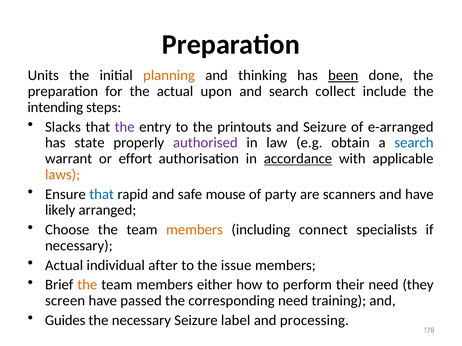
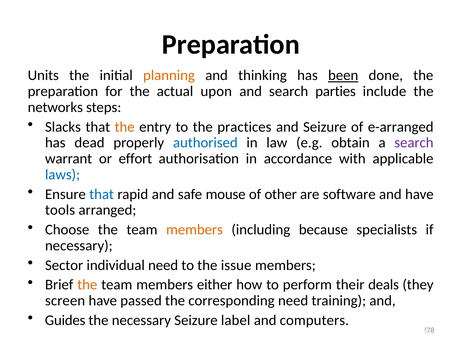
collect: collect -> parties
intending: intending -> networks
the at (125, 127) colour: purple -> orange
printouts: printouts -> practices
state: state -> dead
authorised colour: purple -> blue
search at (414, 143) colour: blue -> purple
accordance underline: present -> none
laws colour: orange -> blue
party: party -> other
scanners: scanners -> software
likely: likely -> tools
connect: connect -> because
Actual at (64, 266): Actual -> Sector
individual after: after -> need
their need: need -> deals
processing: processing -> computers
